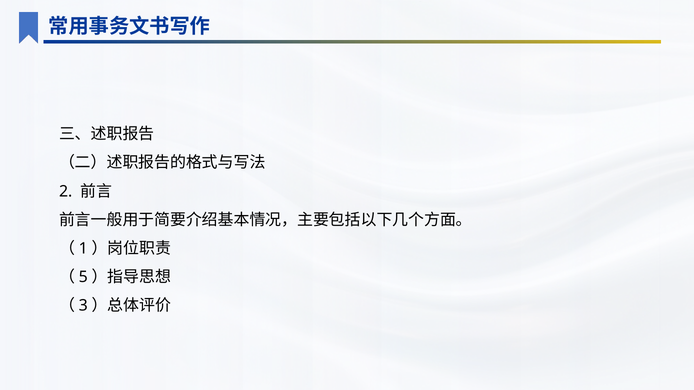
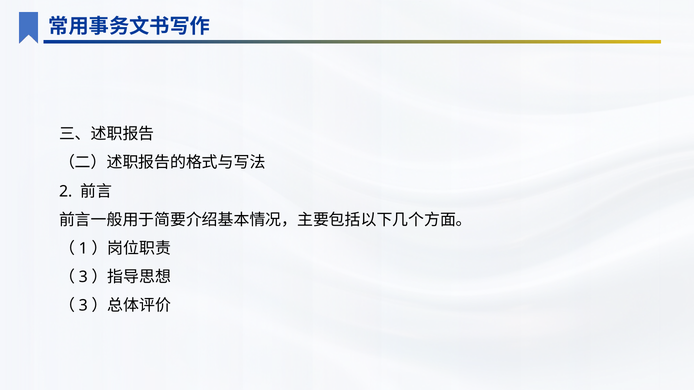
5 at (83, 277): 5 -> 3
